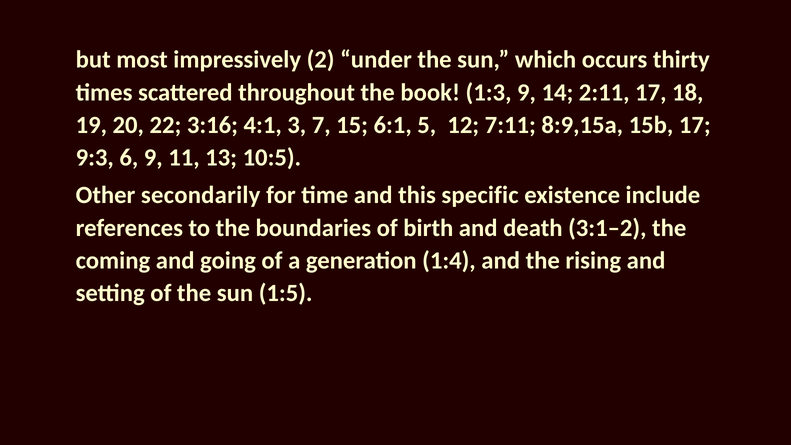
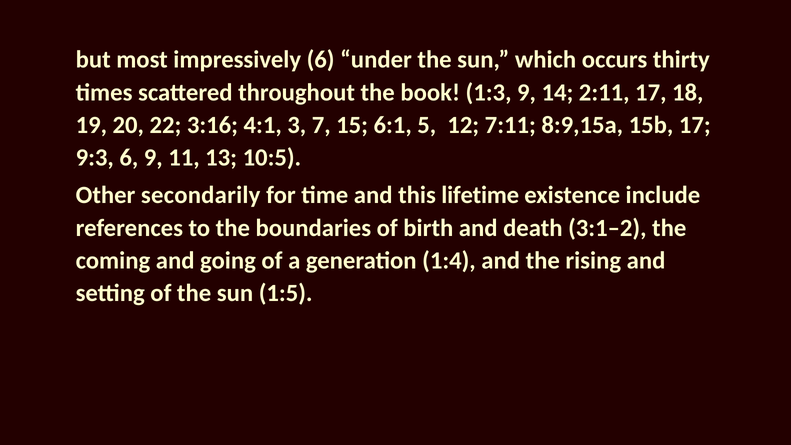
impressively 2: 2 -> 6
specific: specific -> lifetime
